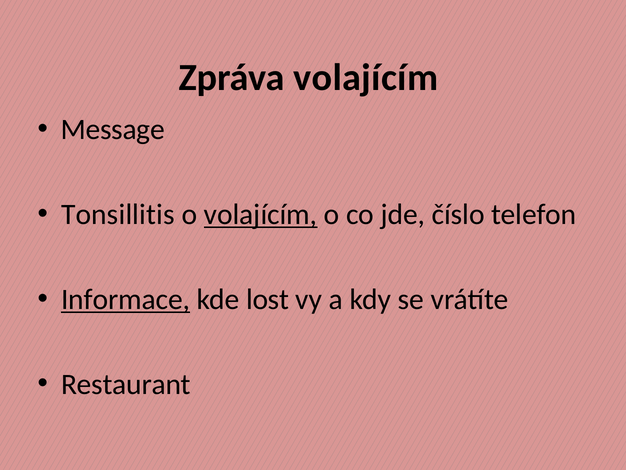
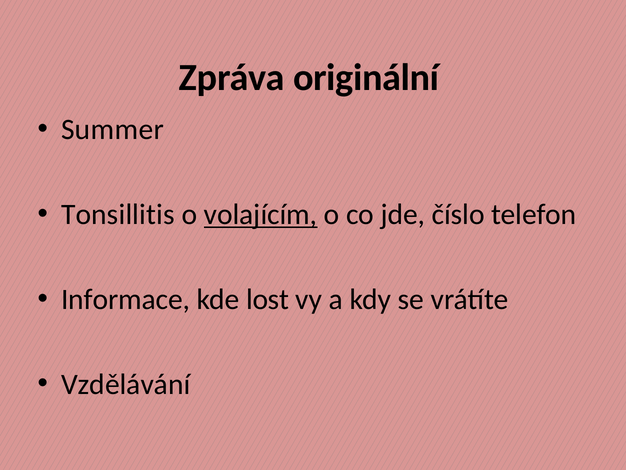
Zpráva volajícím: volajícím -> originální
Message: Message -> Summer
Informace underline: present -> none
Restaurant: Restaurant -> Vzdělávání
